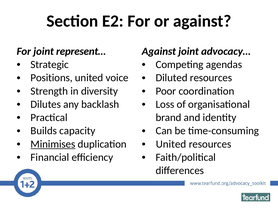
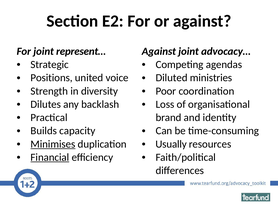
Diluted resources: resources -> ministries
United at (171, 144): United -> Usually
Financial underline: none -> present
